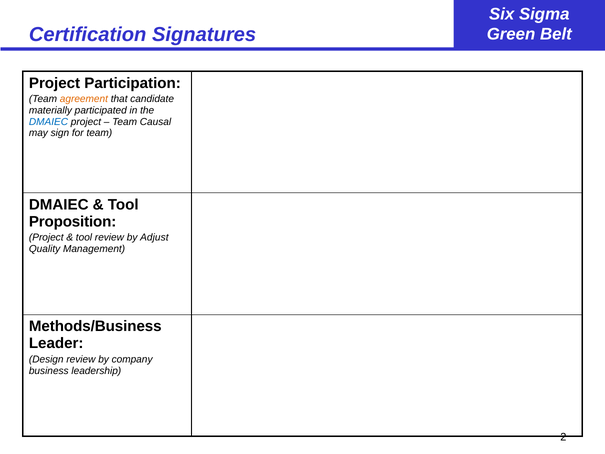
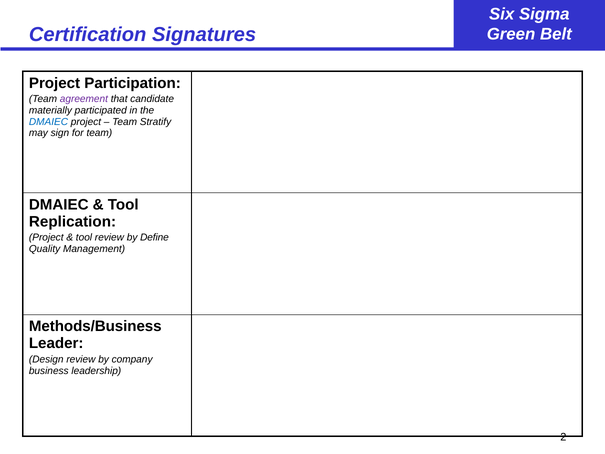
agreement colour: orange -> purple
Causal: Causal -> Stratify
Proposition: Proposition -> Replication
Adjust: Adjust -> Define
